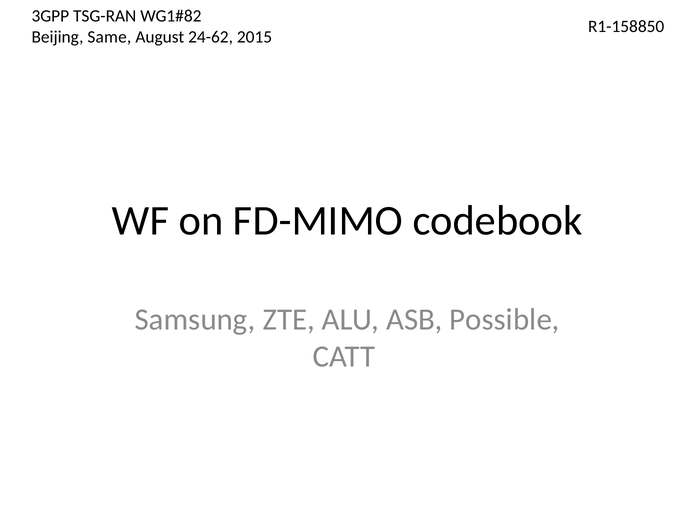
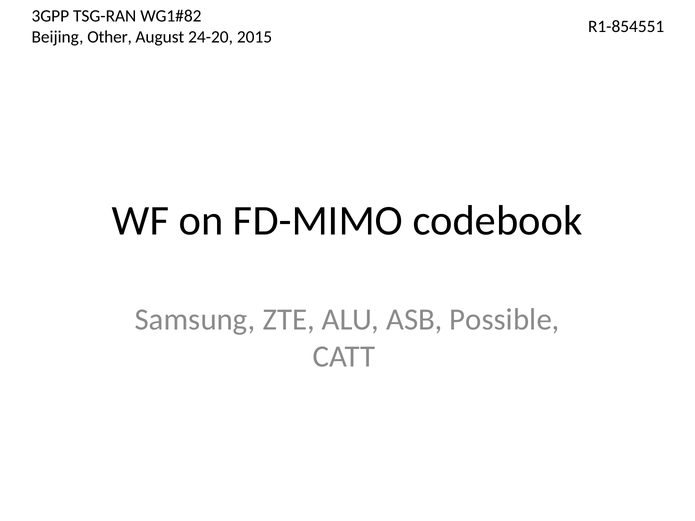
R1-158850: R1-158850 -> R1-854551
Same: Same -> Other
24-62: 24-62 -> 24-20
